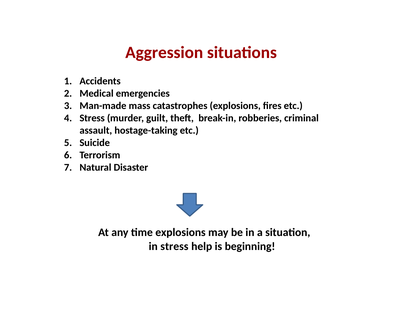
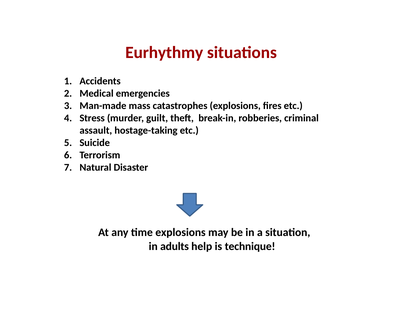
Aggression: Aggression -> Eurhythmy
in stress: stress -> adults
beginning: beginning -> technique
